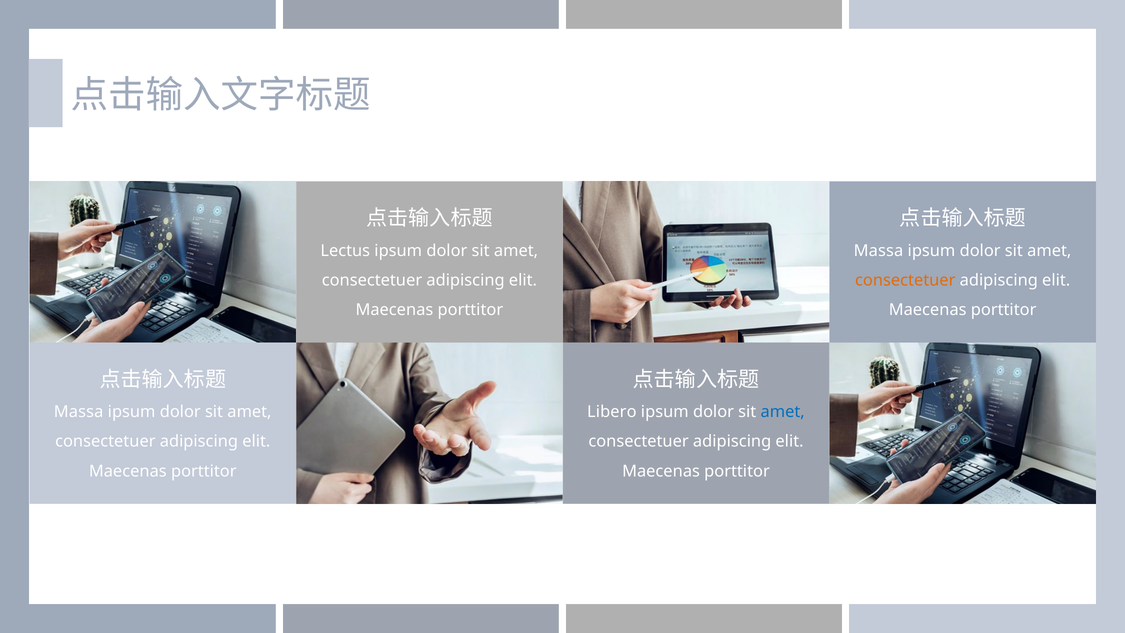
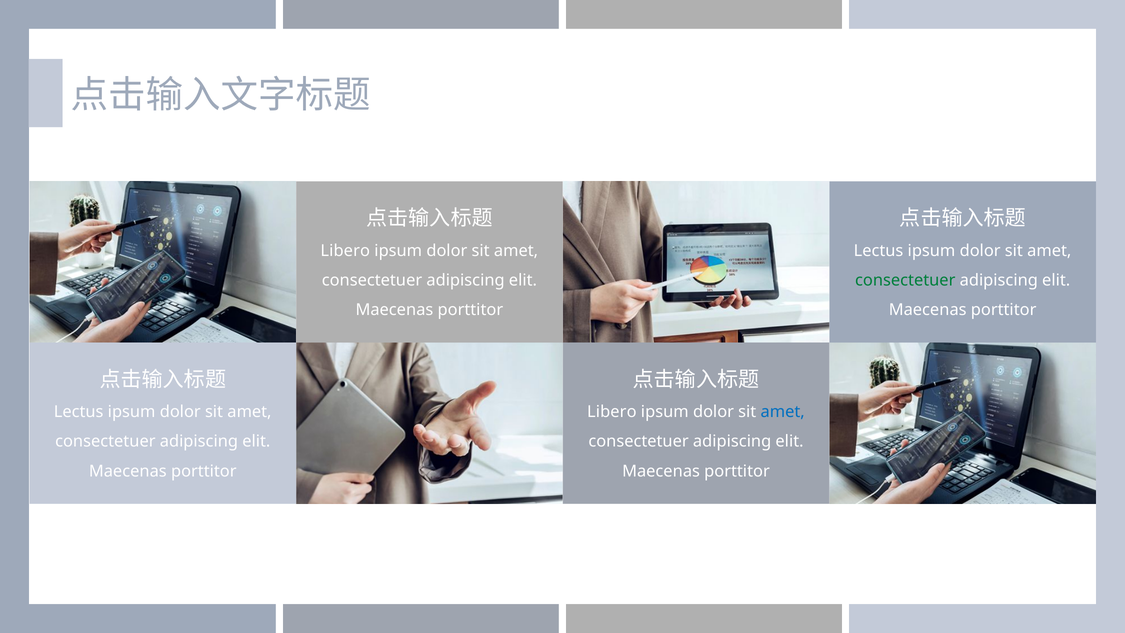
Lectus at (345, 251): Lectus -> Libero
Massa at (878, 251): Massa -> Lectus
consectetuer at (905, 280) colour: orange -> green
Massa at (79, 412): Massa -> Lectus
